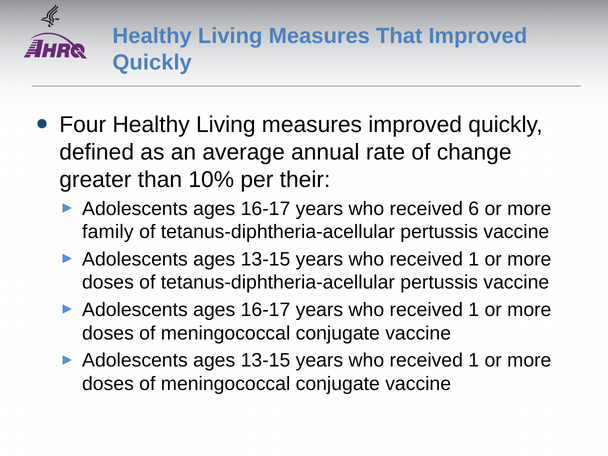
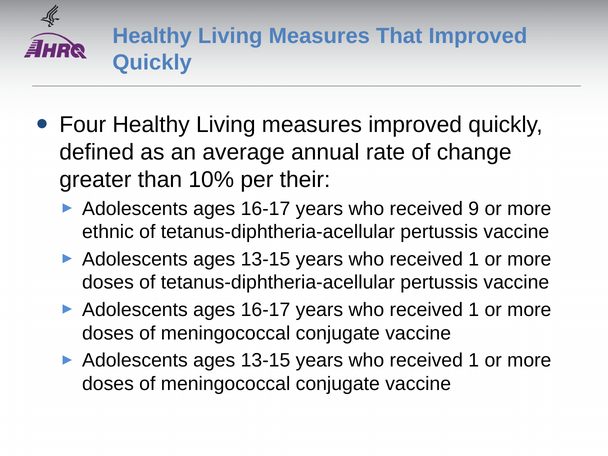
6: 6 -> 9
family: family -> ethnic
